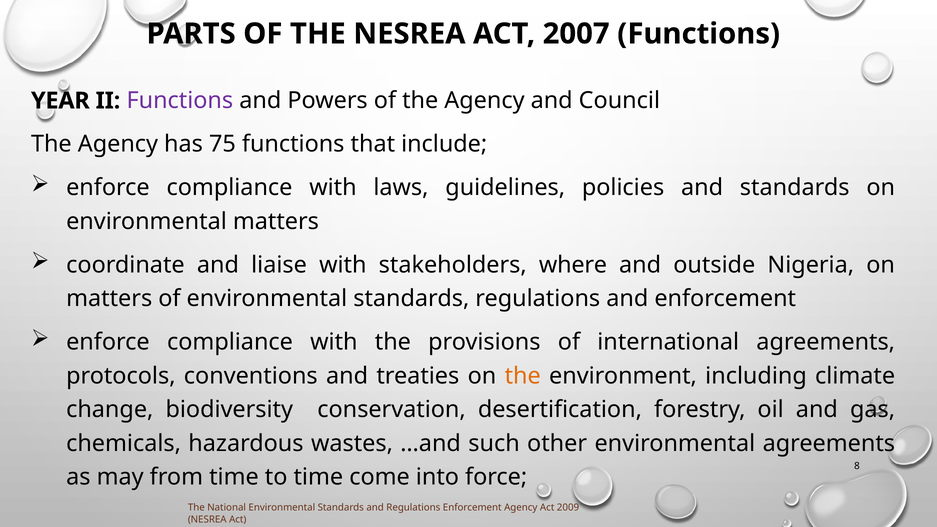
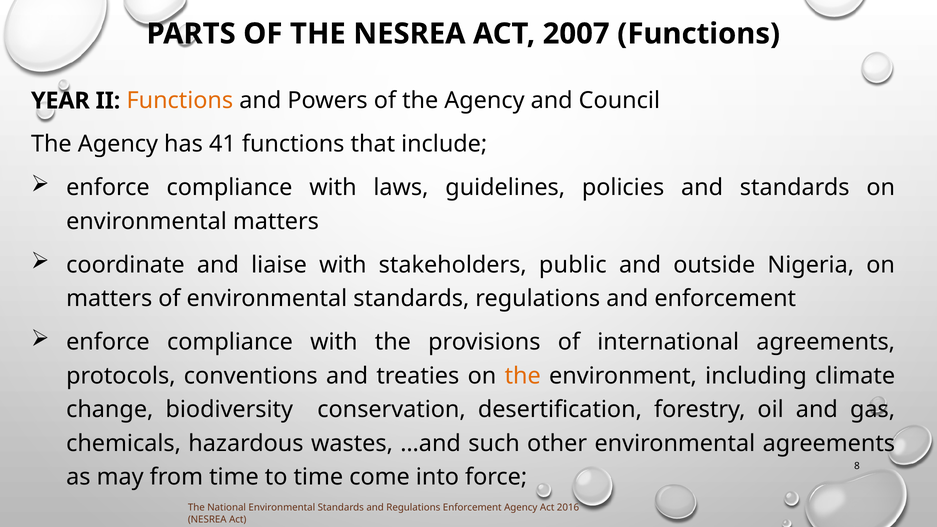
Functions at (180, 101) colour: purple -> orange
75: 75 -> 41
where: where -> public
2009: 2009 -> 2016
